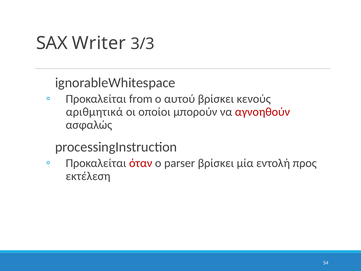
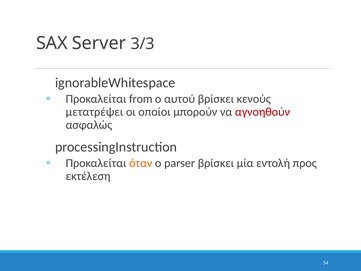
Writer: Writer -> Server
αριθμητικά: αριθμητικά -> μετατρέψει
όταν colour: red -> orange
